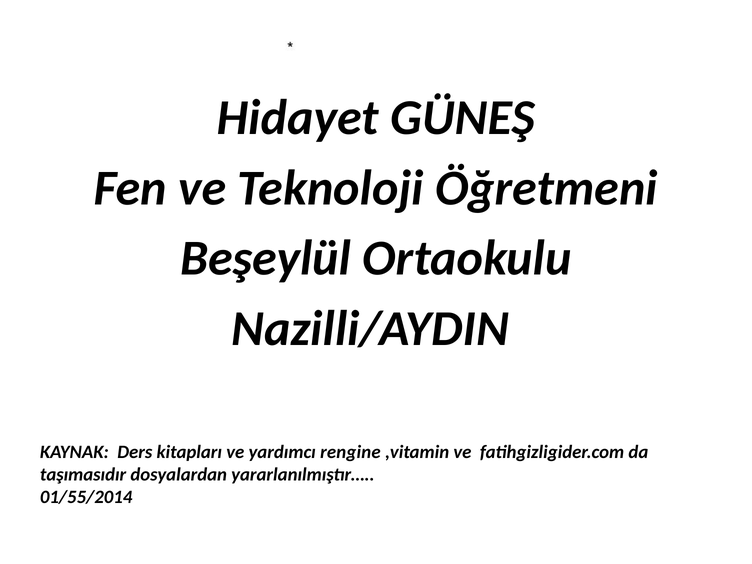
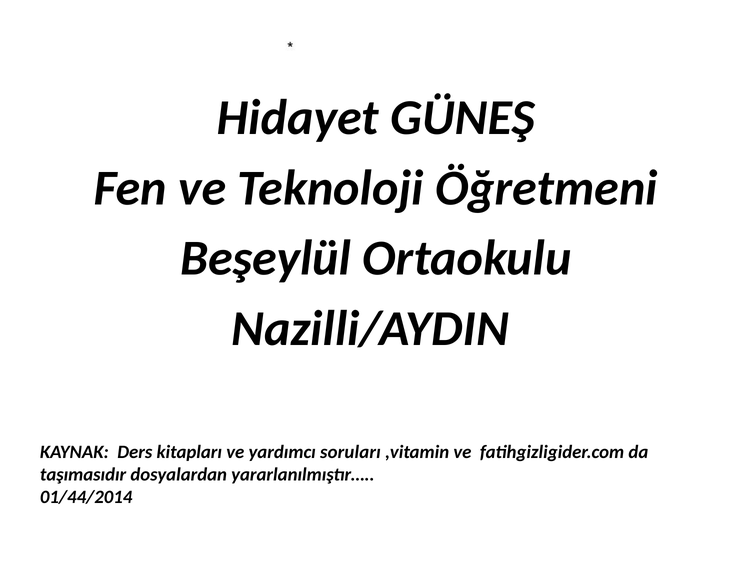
rengine: rengine -> soruları
01/55/2014: 01/55/2014 -> 01/44/2014
